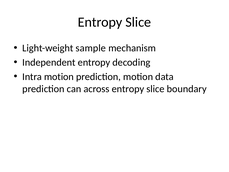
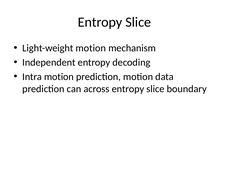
Light-weight sample: sample -> motion
